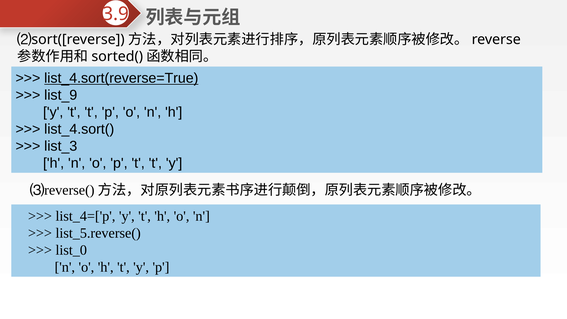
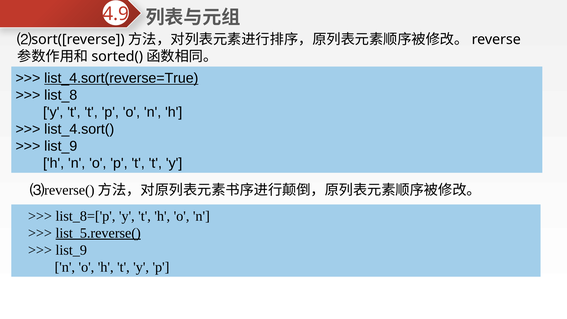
3.9: 3.9 -> 4.9
list_9: list_9 -> list_8
list_3 at (61, 146): list_3 -> list_9
list_4=['p: list_4=['p -> list_8=['p
list_5.reverse( underline: none -> present
list_0 at (71, 250): list_0 -> list_9
